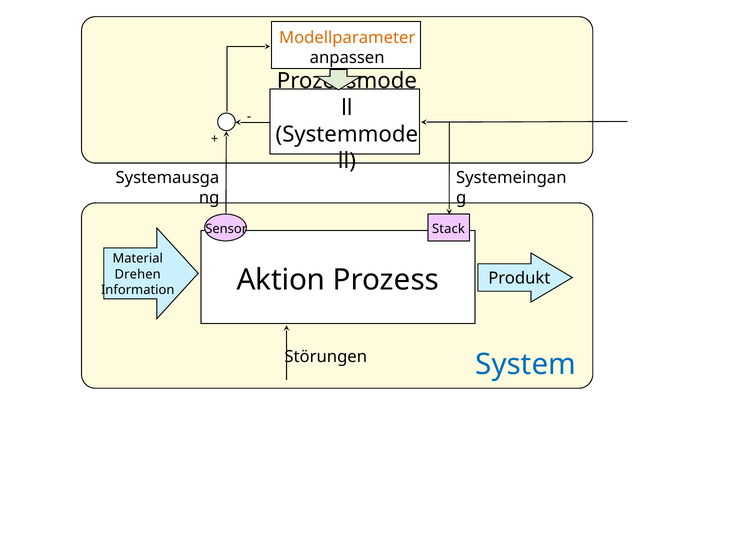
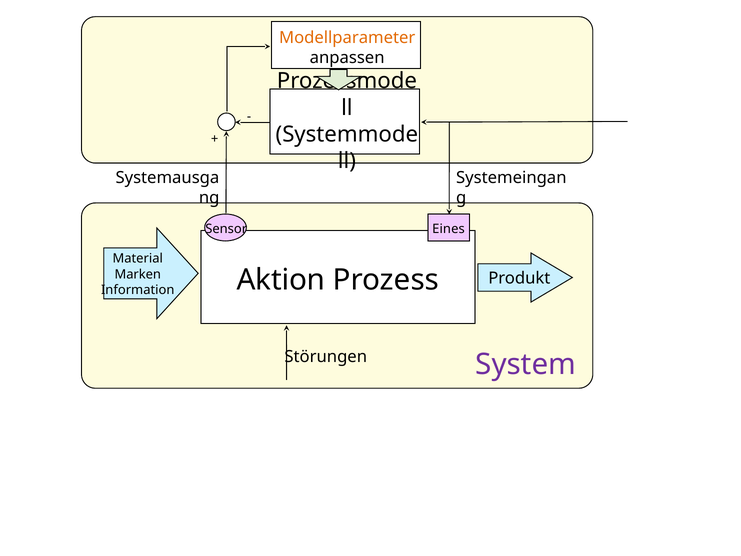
Stack: Stack -> Eines
Drehen: Drehen -> Marken
System colour: blue -> purple
